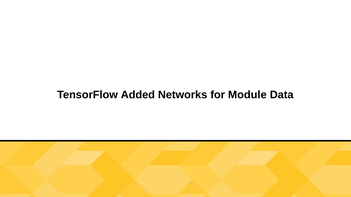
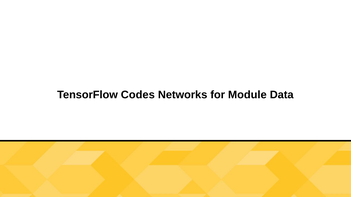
Added: Added -> Codes
